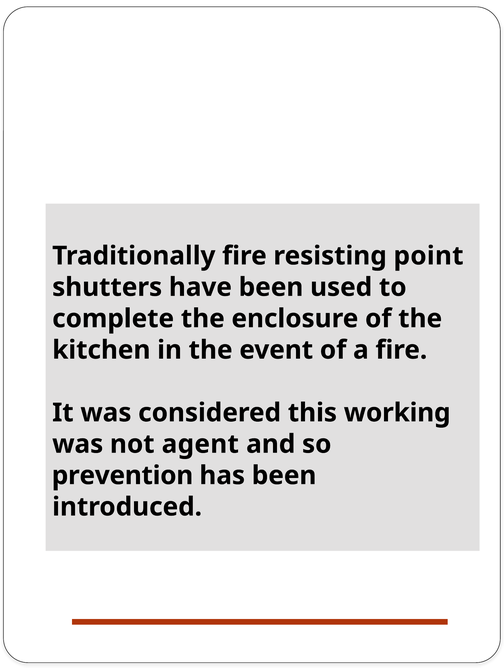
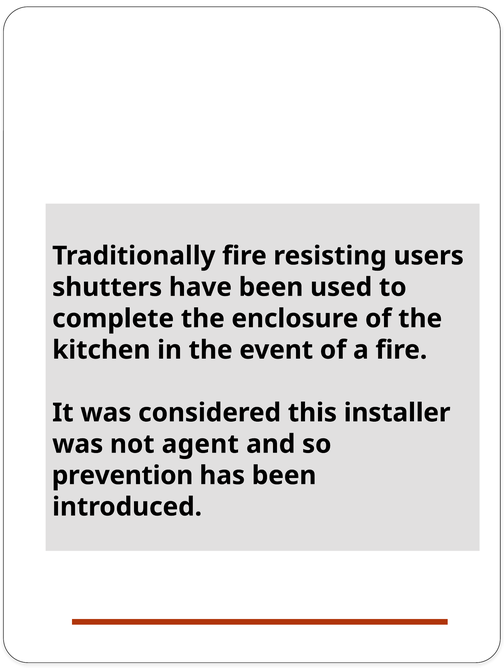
point: point -> users
working: working -> installer
